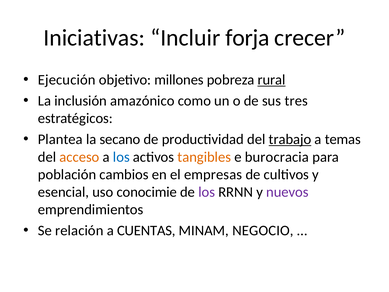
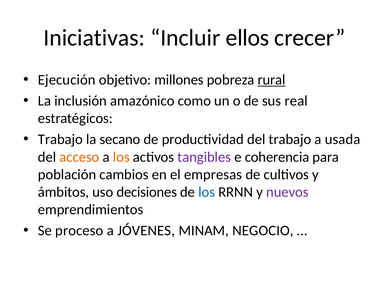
forja: forja -> ellos
tres: tres -> real
Plantea at (60, 139): Plantea -> Trabajo
trabajo at (290, 139) underline: present -> none
temas: temas -> usada
los at (121, 157) colour: blue -> orange
tangibles colour: orange -> purple
burocracia: burocracia -> coherencia
esencial: esencial -> ámbitos
conocimie: conocimie -> decisiones
los at (207, 192) colour: purple -> blue
relación: relación -> proceso
CUENTAS: CUENTAS -> JÓVENES
